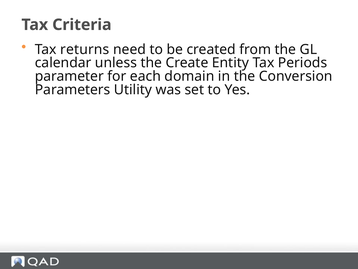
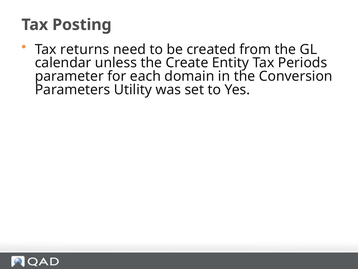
Criteria: Criteria -> Posting
